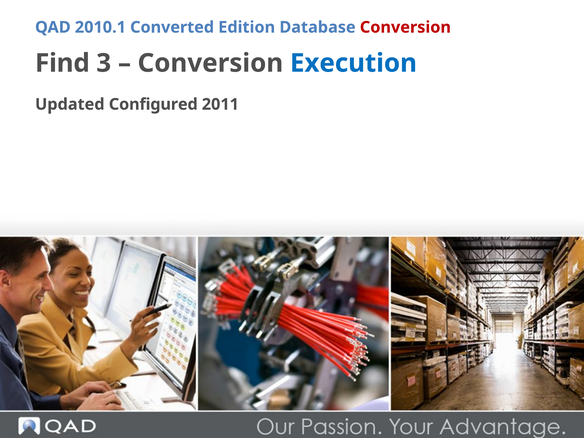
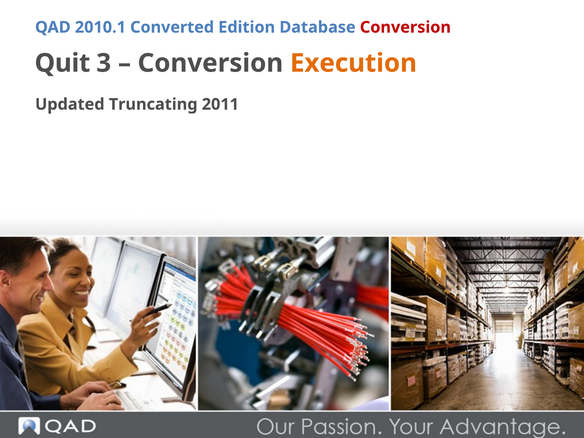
Find: Find -> Quit
Execution colour: blue -> orange
Configured: Configured -> Truncating
